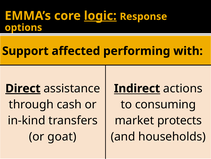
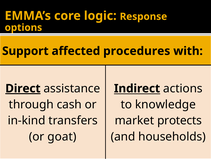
logic underline: present -> none
performing: performing -> procedures
consuming: consuming -> knowledge
